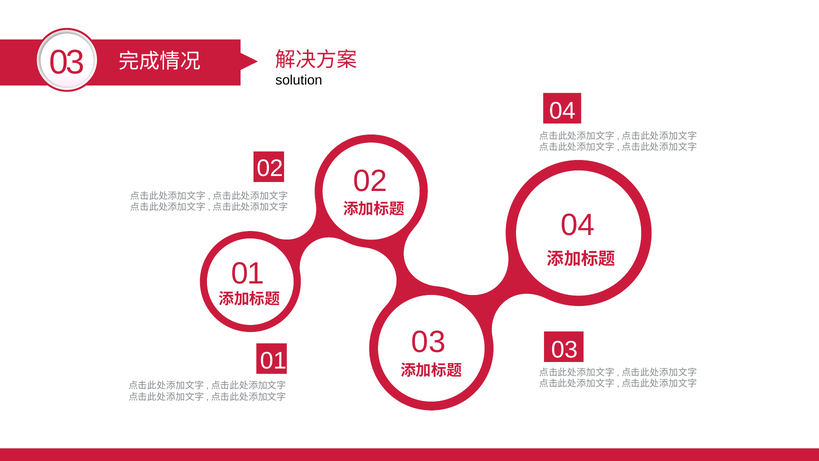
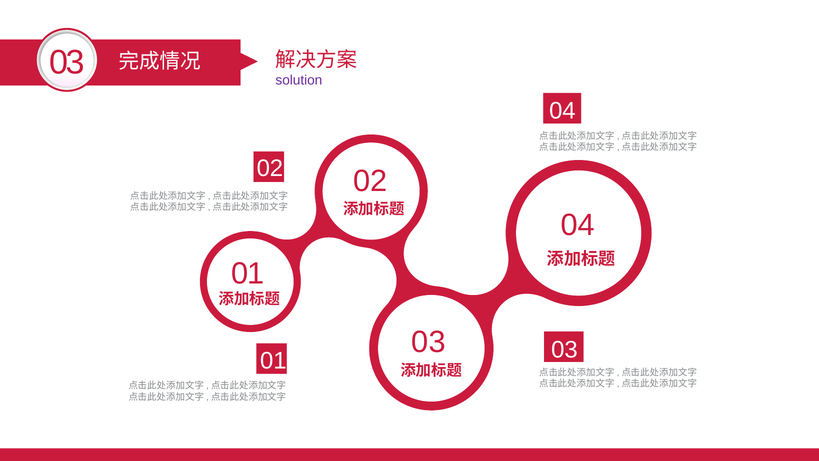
solution colour: black -> purple
